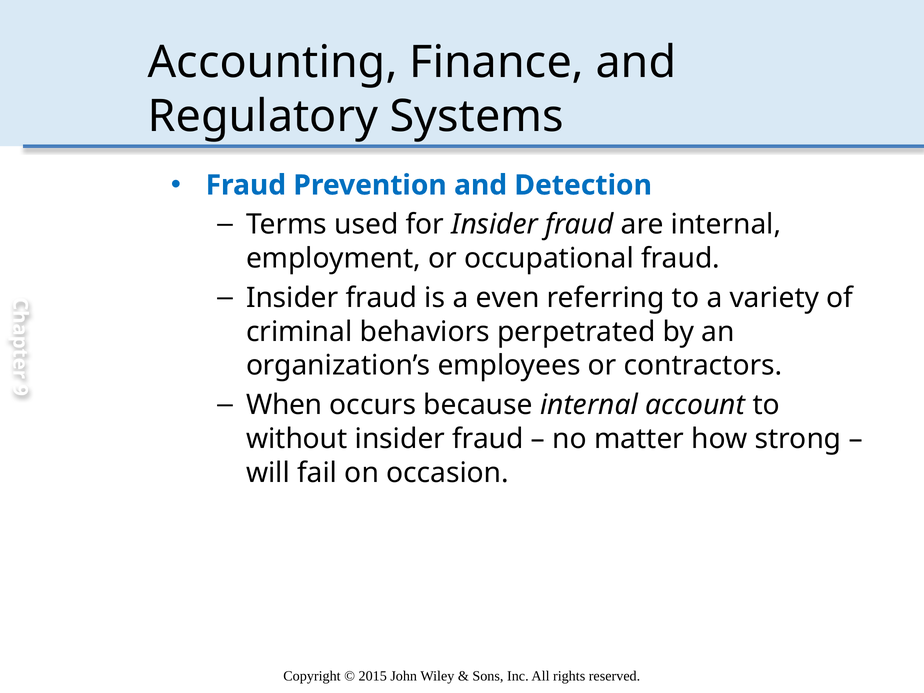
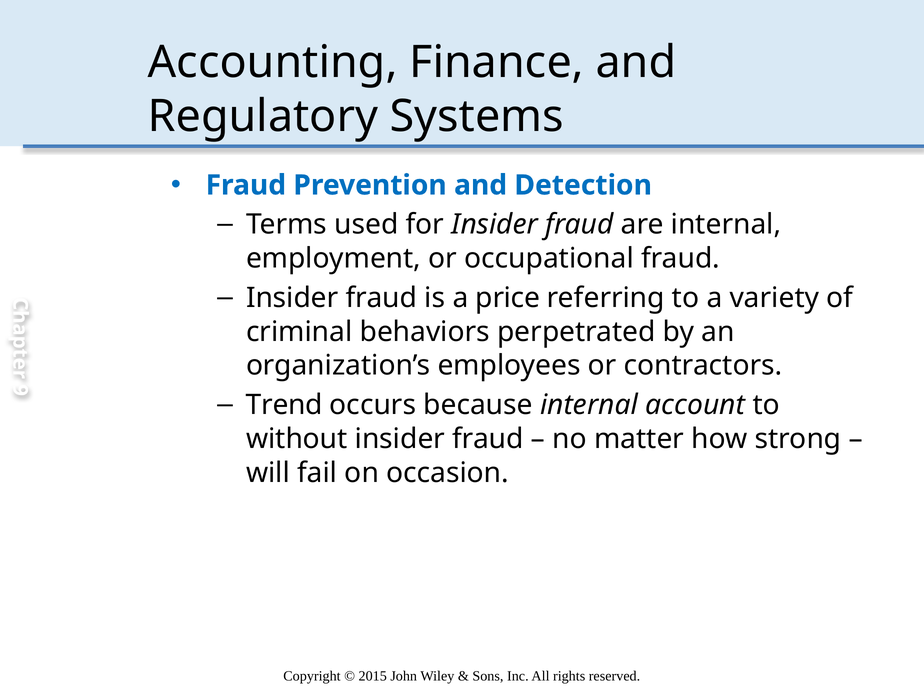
even: even -> price
When: When -> Trend
